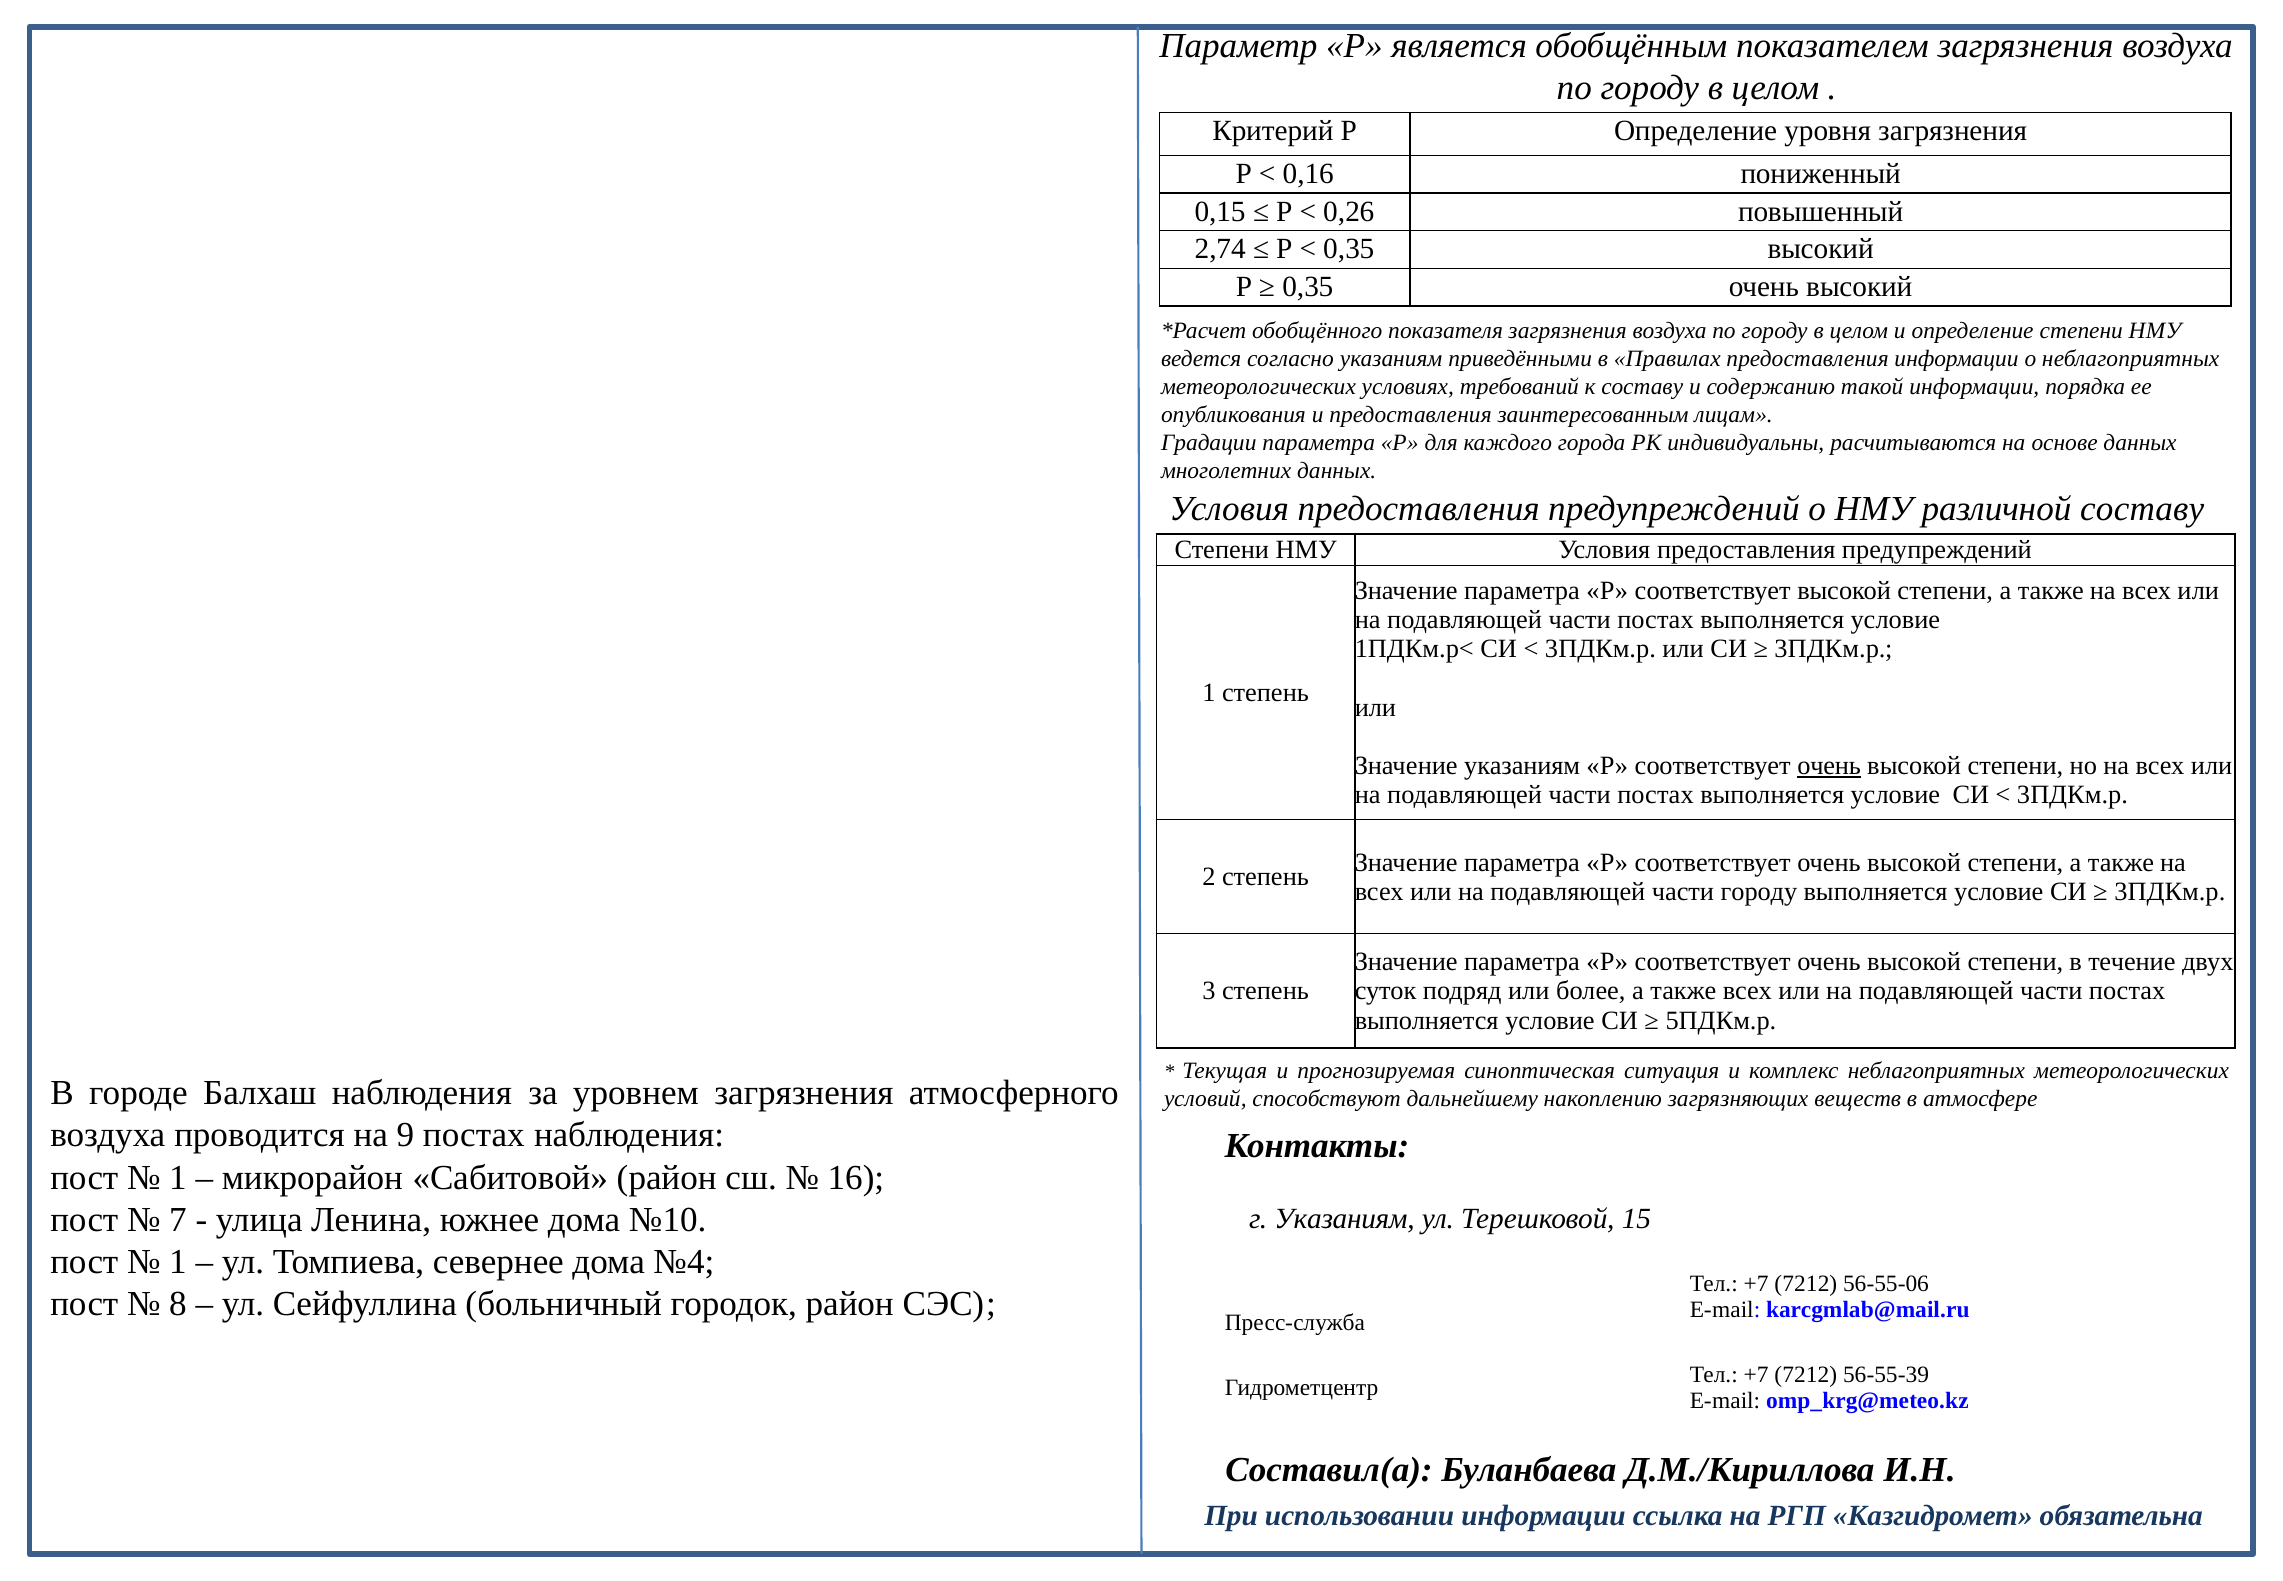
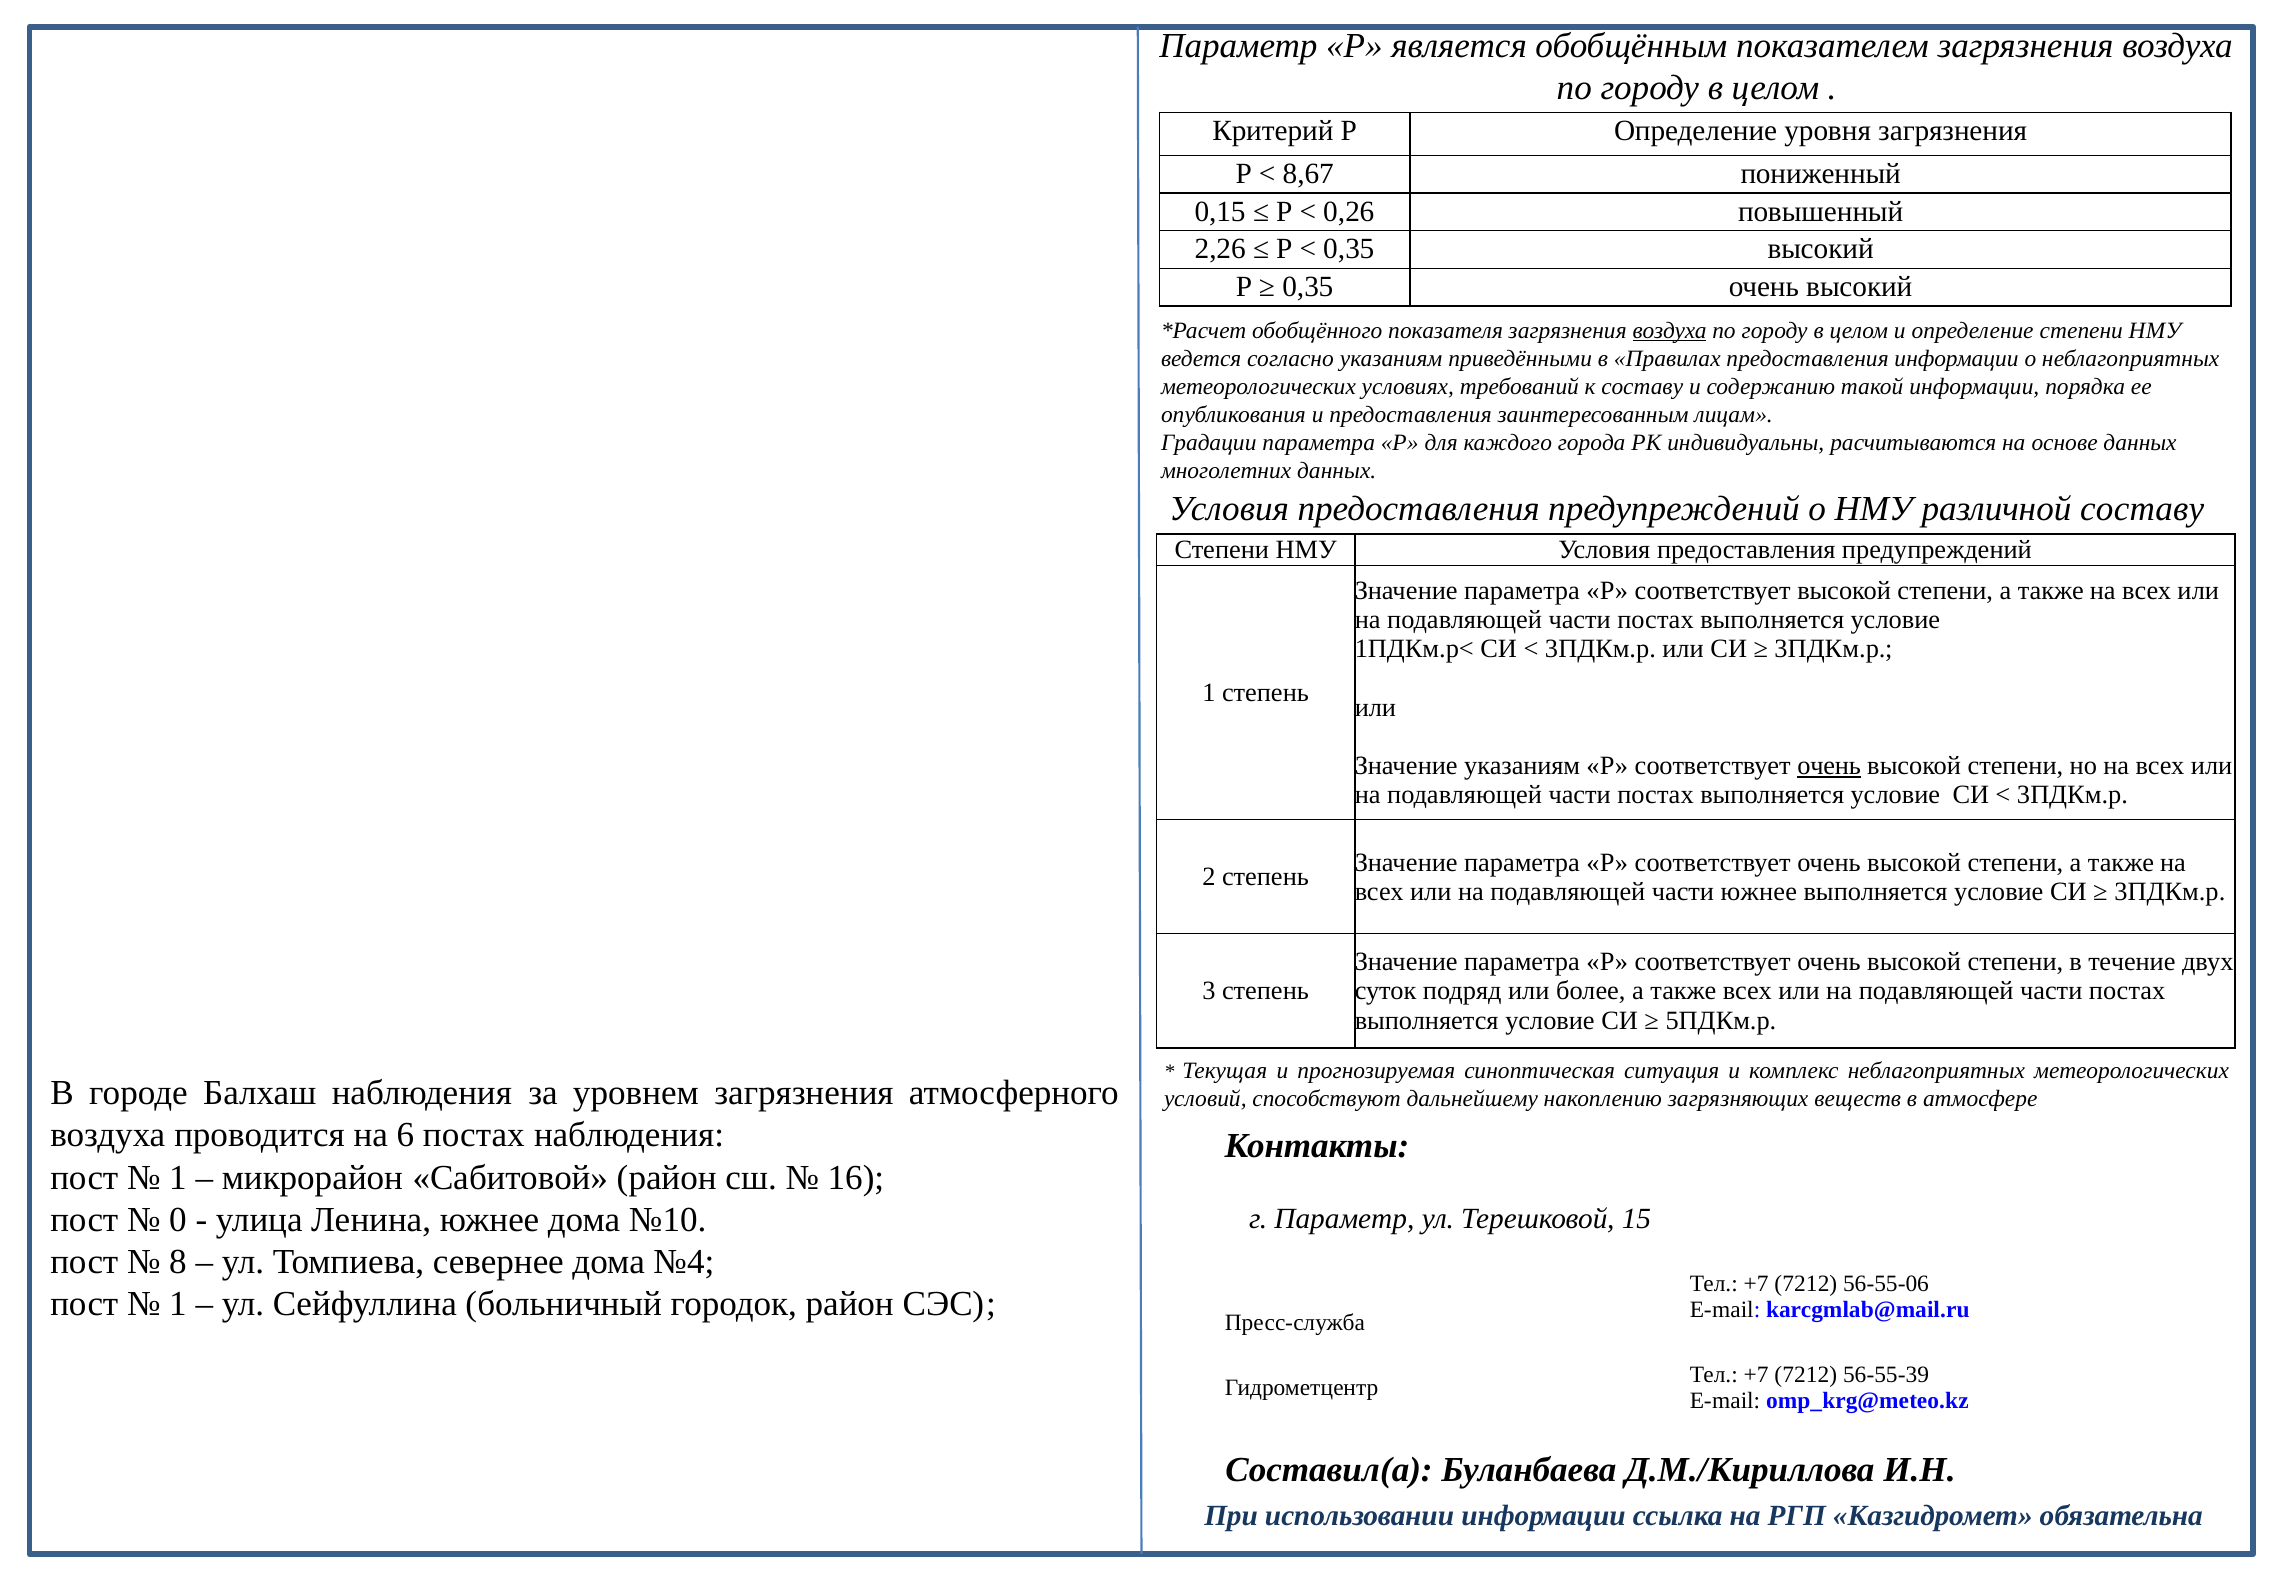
0,16: 0,16 -> 8,67
2,74: 2,74 -> 2,26
воздуха at (1670, 330) underline: none -> present
части городу: городу -> южнее
9: 9 -> 6
7: 7 -> 0
г Указаниям: Указаниям -> Параметр
1 at (178, 1261): 1 -> 8
8 at (178, 1304): 8 -> 1
